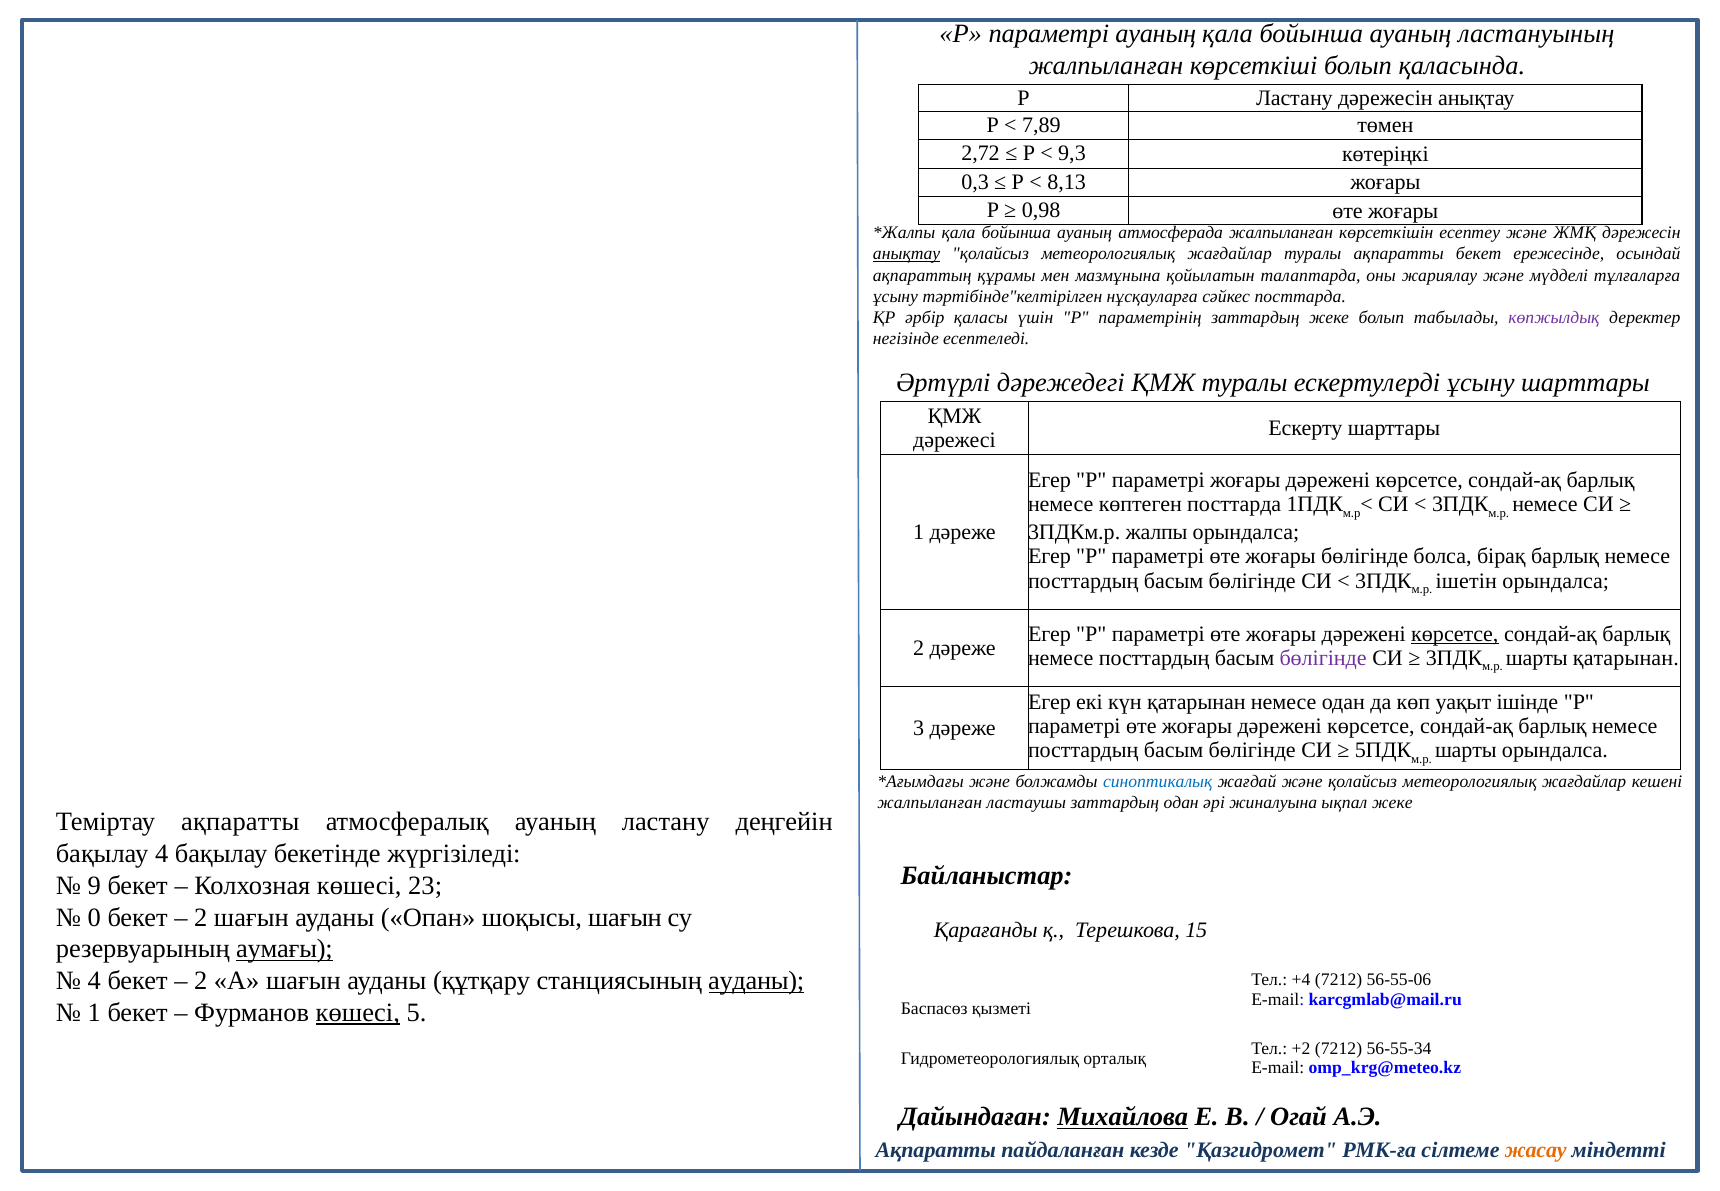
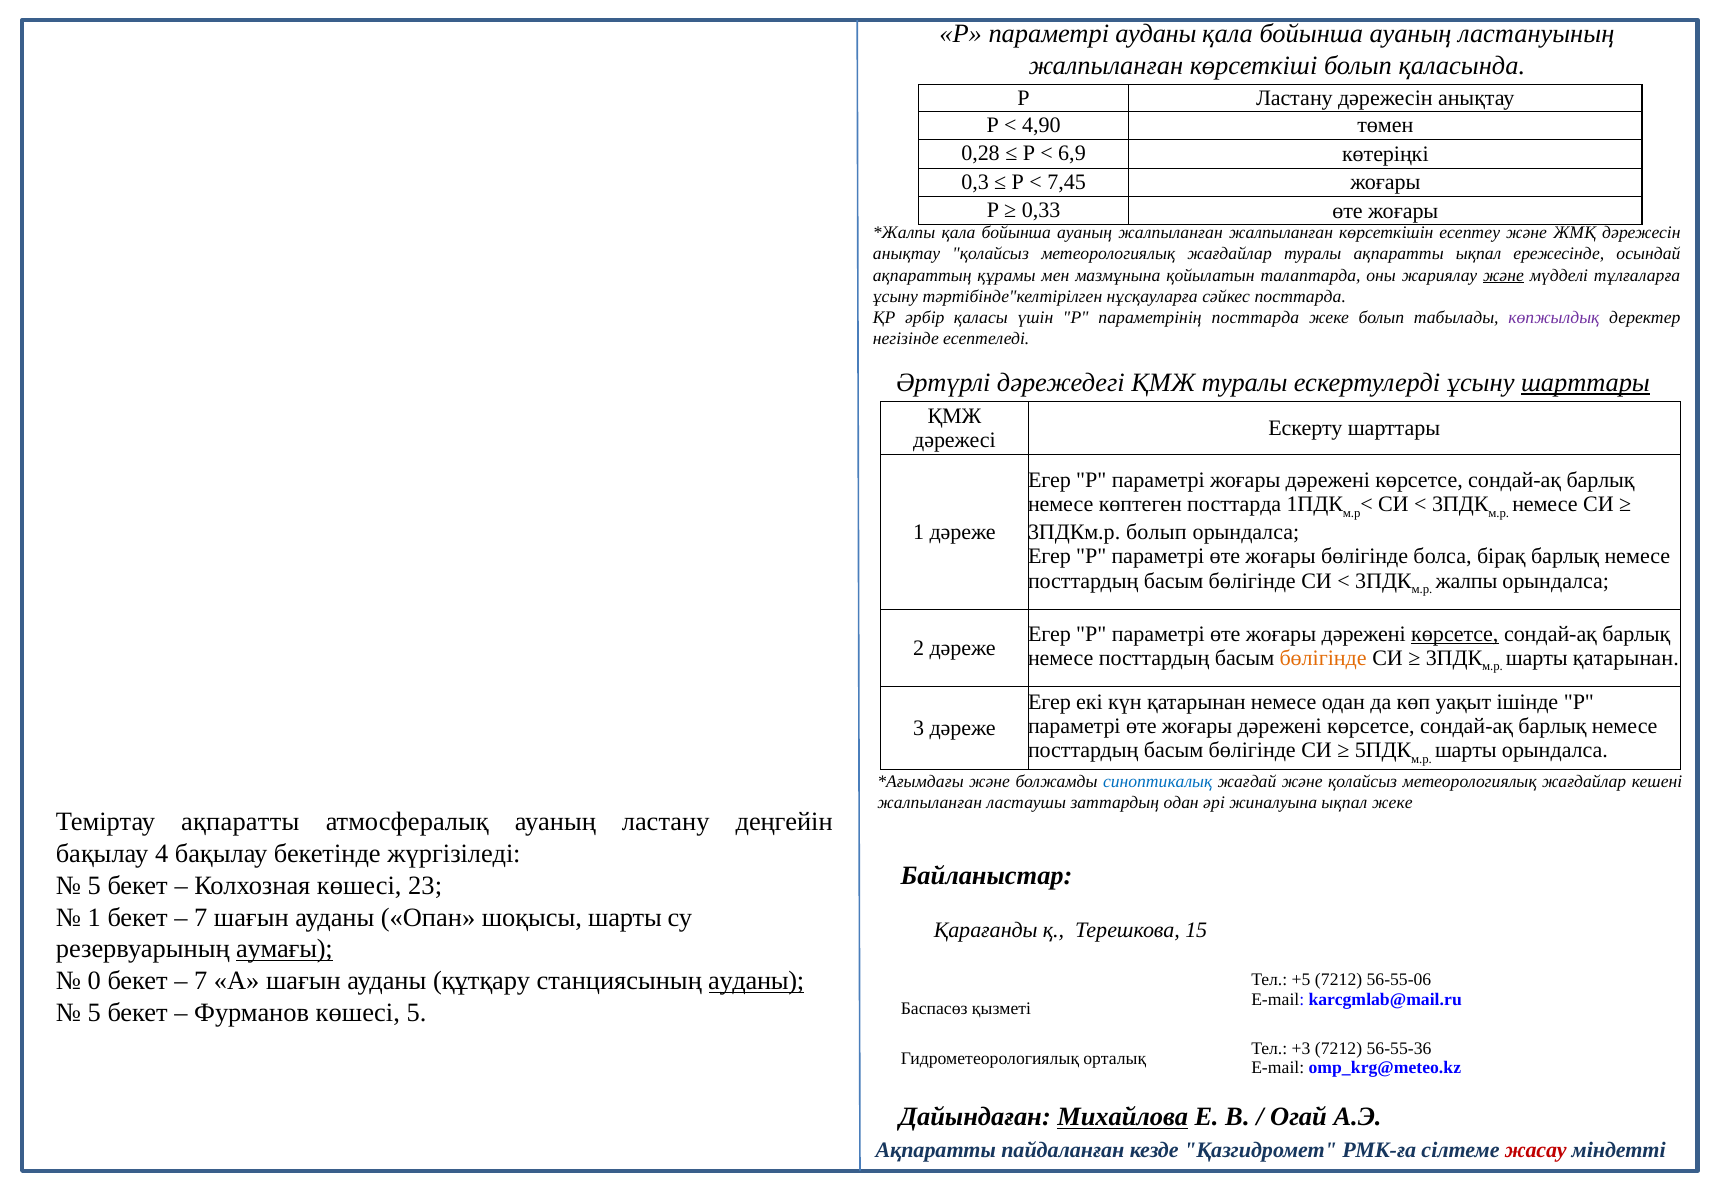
параметрі ауаның: ауаның -> ауданы
7,89: 7,89 -> 4,90
2,72: 2,72 -> 0,28
9,3: 9,3 -> 6,9
8,13: 8,13 -> 7,45
0,98: 0,98 -> 0,33
ауаның атмосферада: атмосферада -> жалпыланған
анықтау at (907, 254) underline: present -> none
ақпаратты бекет: бекет -> ықпал
және at (1503, 275) underline: none -> present
параметрінің заттардың: заттардың -> посттарда
шарттары at (1585, 382) underline: none -> present
3ПДКм.р жалпы: жалпы -> болып
ішетін: ішетін -> жалпы
бөлігінде at (1323, 658) colour: purple -> orange
9 at (94, 885): 9 -> 5
0 at (94, 917): 0 -> 1
2 at (201, 917): 2 -> 7
шоқысы шағын: шағын -> шарты
4 at (94, 981): 4 -> 0
2 at (201, 981): 2 -> 7
+4: +4 -> +5
1 at (94, 1013): 1 -> 5
көшесі at (358, 1013) underline: present -> none
+2: +2 -> +3
56-55-34: 56-55-34 -> 56-55-36
жасау colour: orange -> red
